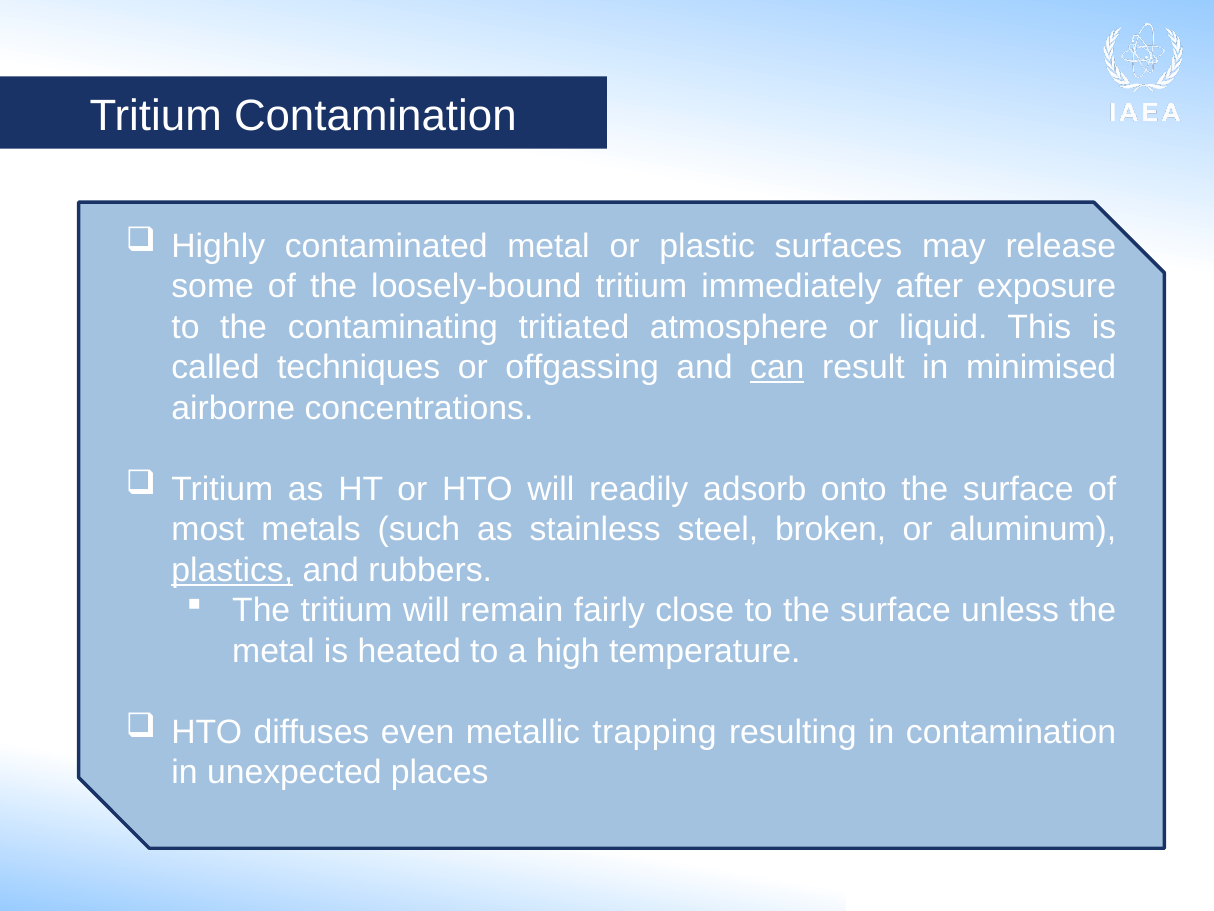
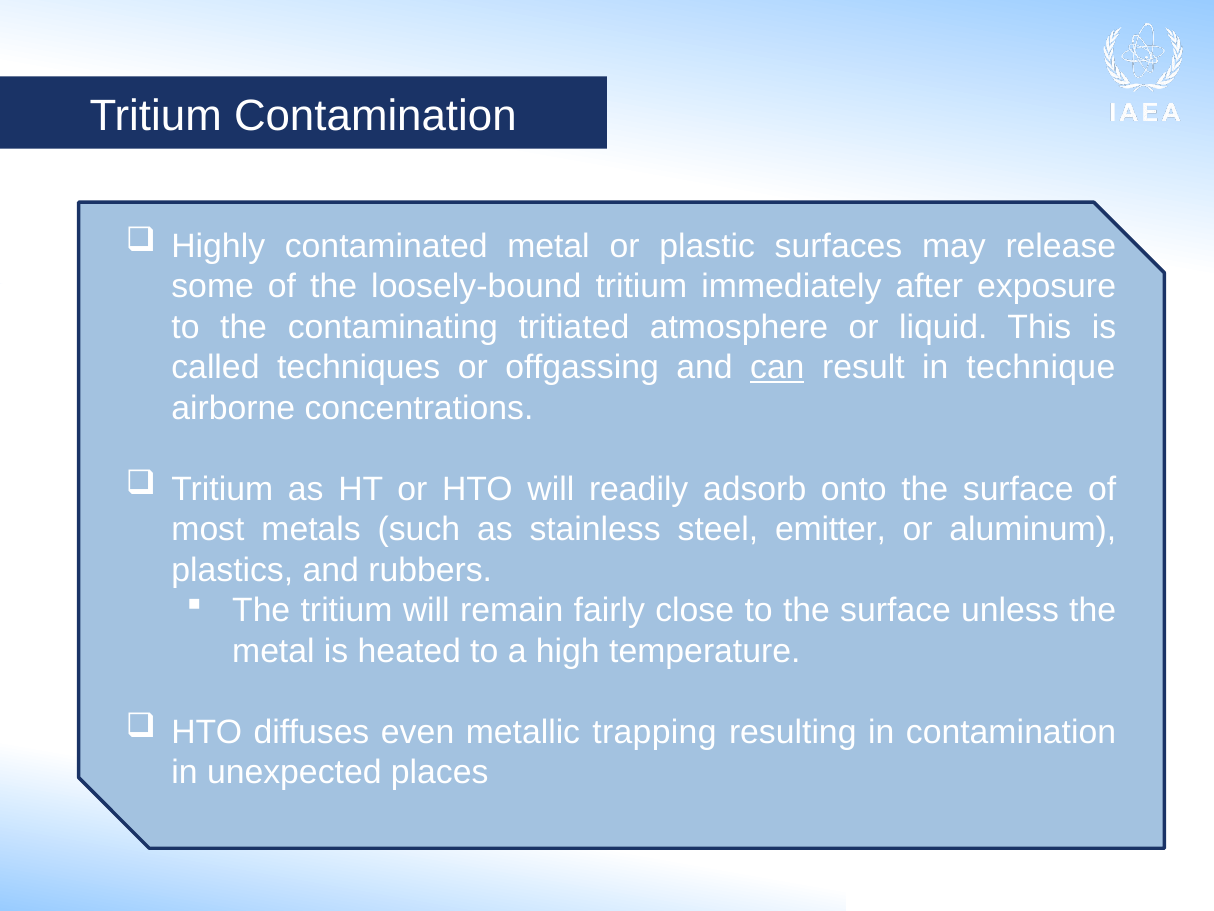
minimised: minimised -> technique
broken: broken -> emitter
plastics underline: present -> none
